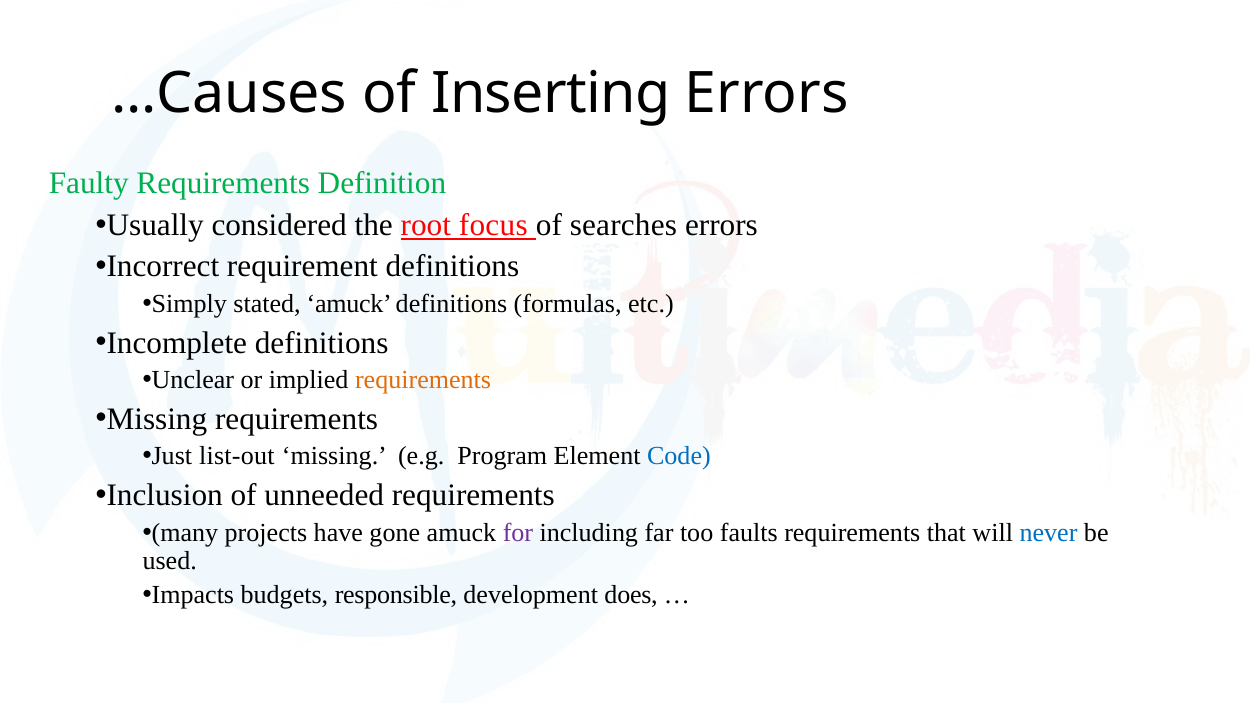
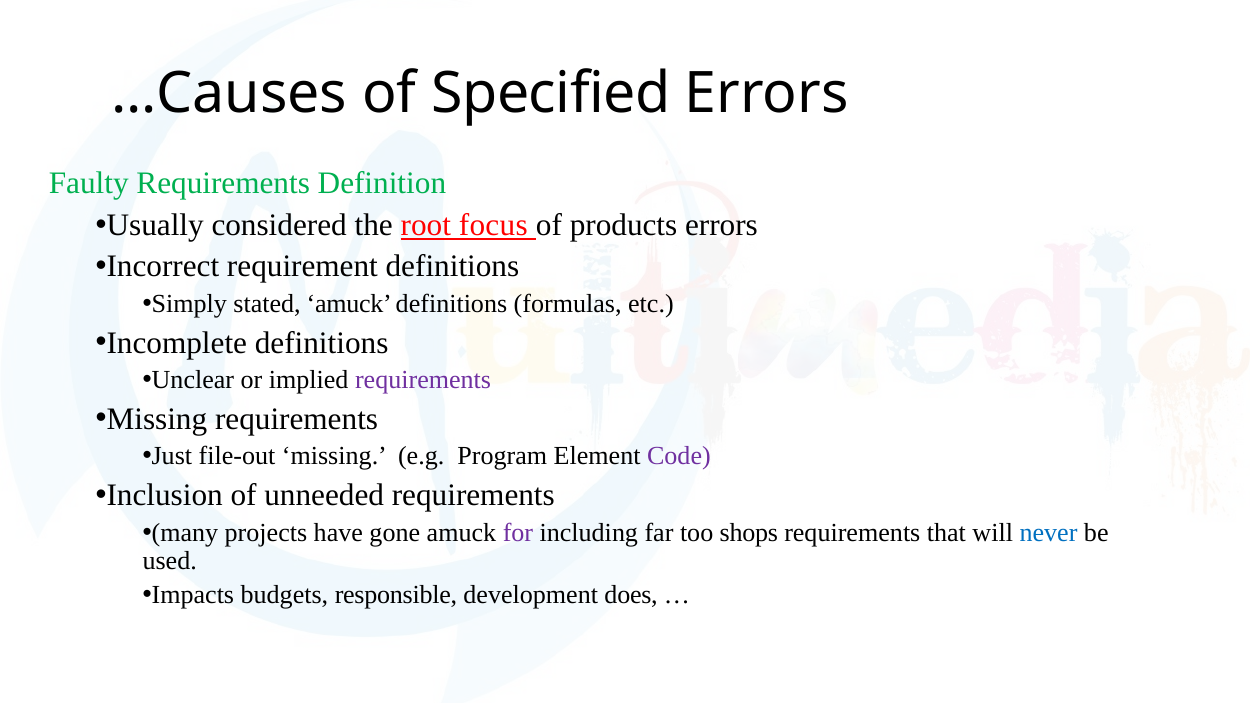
Inserting: Inserting -> Specified
searches: searches -> products
requirements at (423, 380) colour: orange -> purple
list-out: list-out -> file-out
Code colour: blue -> purple
faults: faults -> shops
